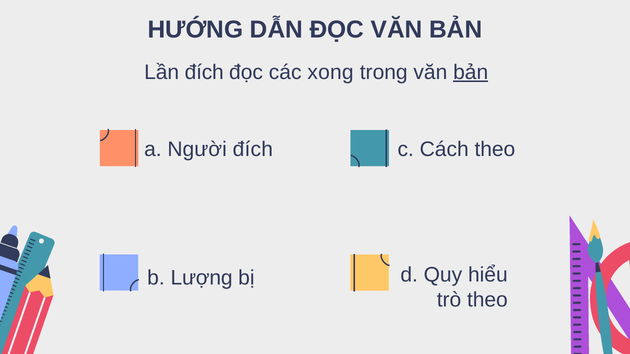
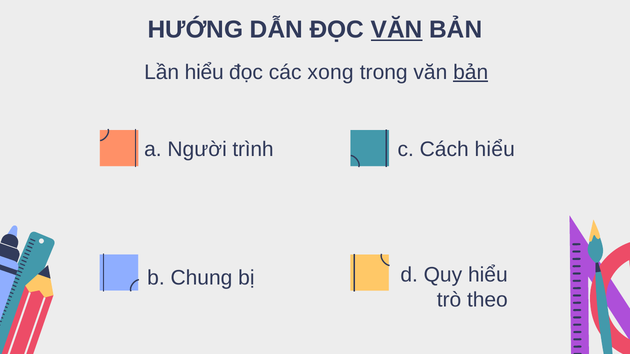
VĂN at (397, 30) underline: none -> present
Lần đích: đích -> hiểu
Cách theo: theo -> hiểu
Người đích: đích -> trình
Lượng: Lượng -> Chung
